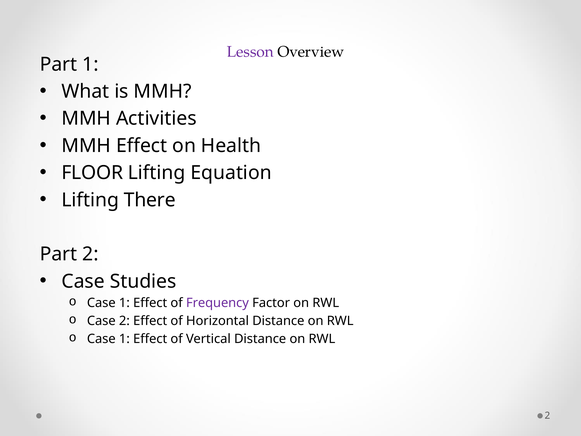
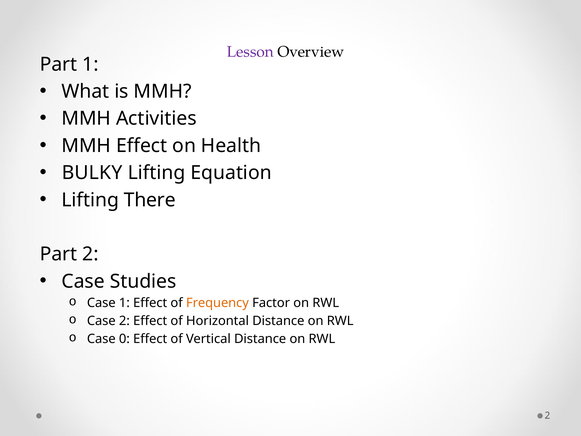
FLOOR: FLOOR -> BULKY
Frequency colour: purple -> orange
1 at (124, 339): 1 -> 0
